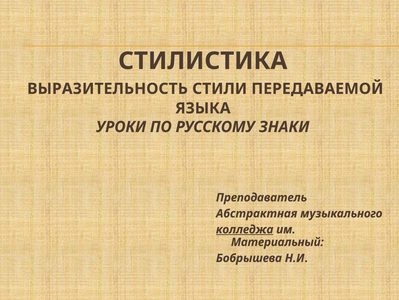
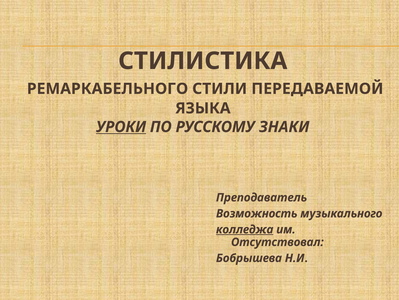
ВЫРАЗИТЕЛЬНОСТЬ: ВЫРАЗИТЕЛЬНОСТЬ -> РЕМАРКАБЕЛЬНОГО
УРОКИ underline: none -> present
Абстрактная: Абстрактная -> Возможность
Материальный: Материальный -> Отсутствовал
